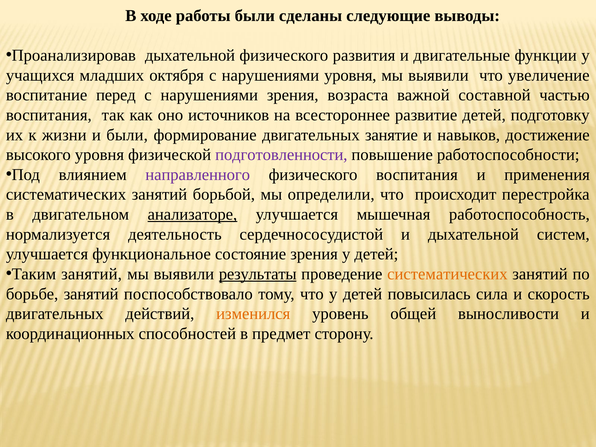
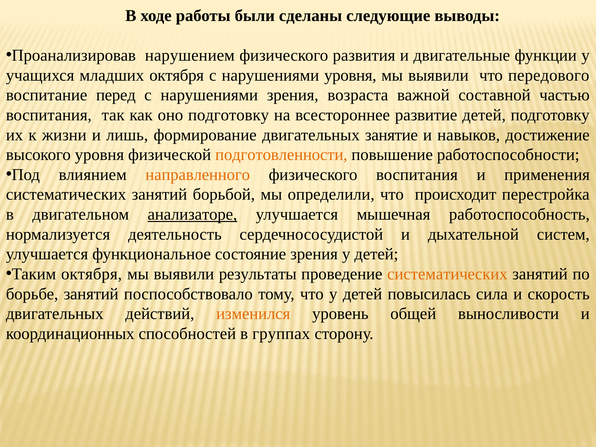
Проанализировав дыхательной: дыхательной -> нарушением
увеличение: увеличение -> передового
оно источников: источников -> подготовку
и были: были -> лишь
подготовленности colour: purple -> orange
направленного colour: purple -> orange
Таким занятий: занятий -> октября
результаты underline: present -> none
предмет: предмет -> группах
